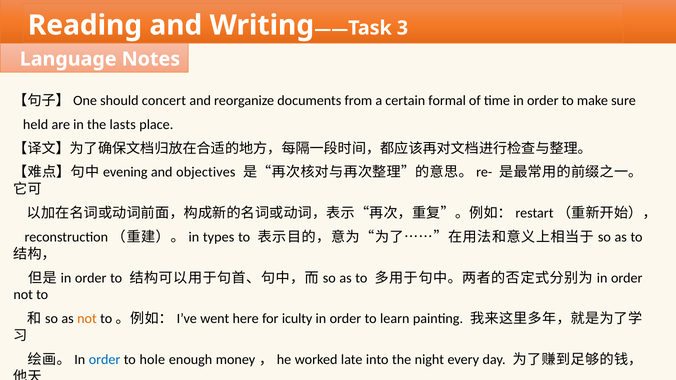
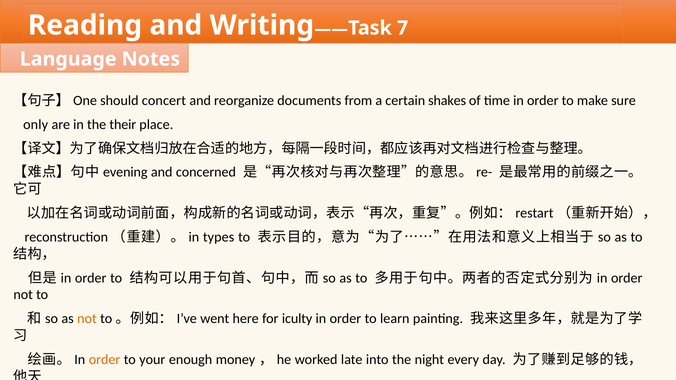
3: 3 -> 7
formal: formal -> shakes
held: held -> only
lasts: lasts -> their
objectives: objectives -> concerned
order at (105, 360) colour: blue -> orange
hole: hole -> your
